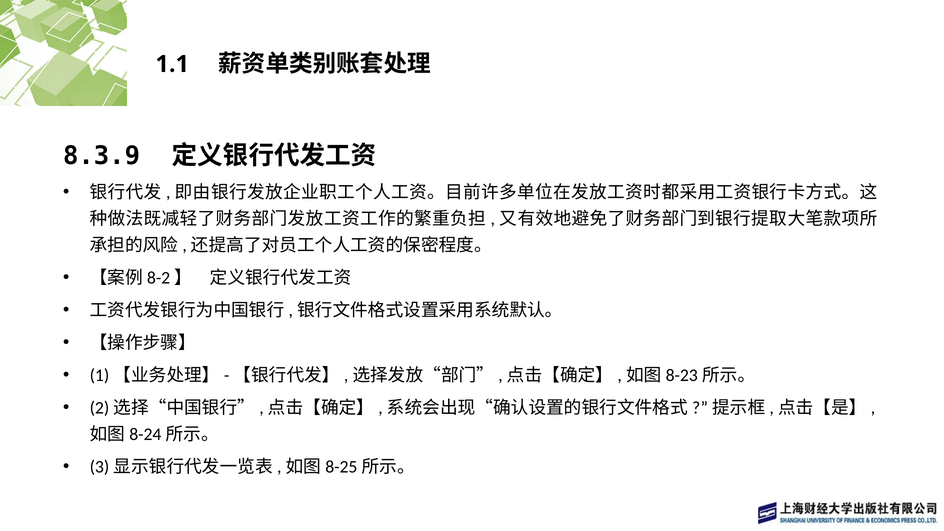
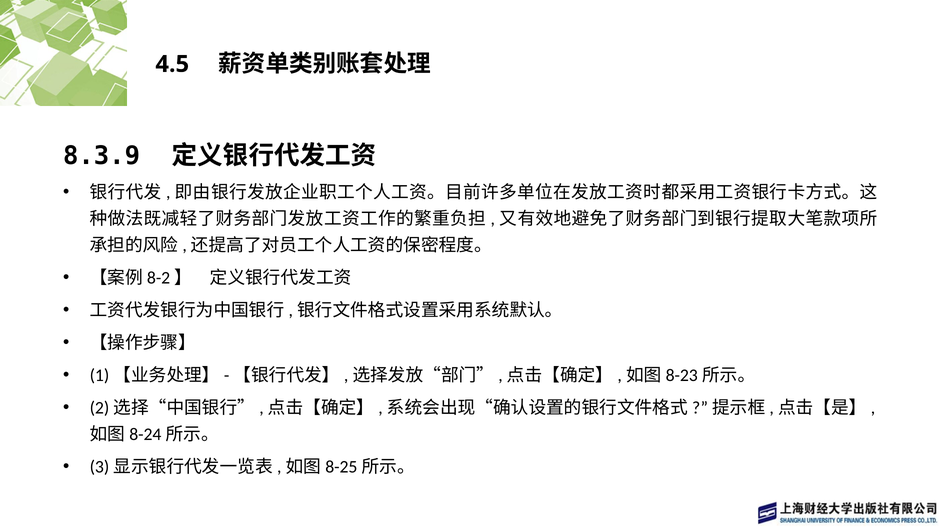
1.1: 1.1 -> 4.5
